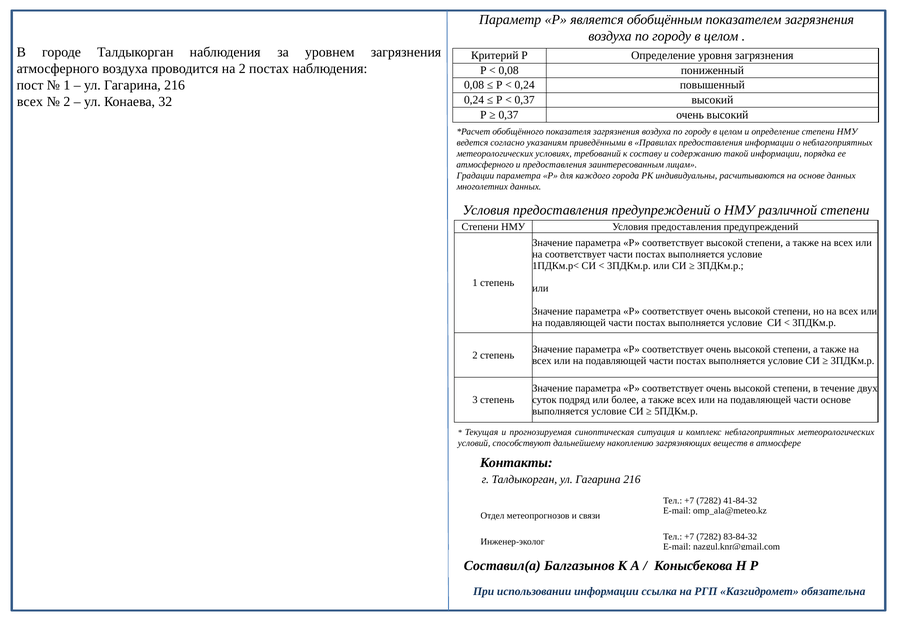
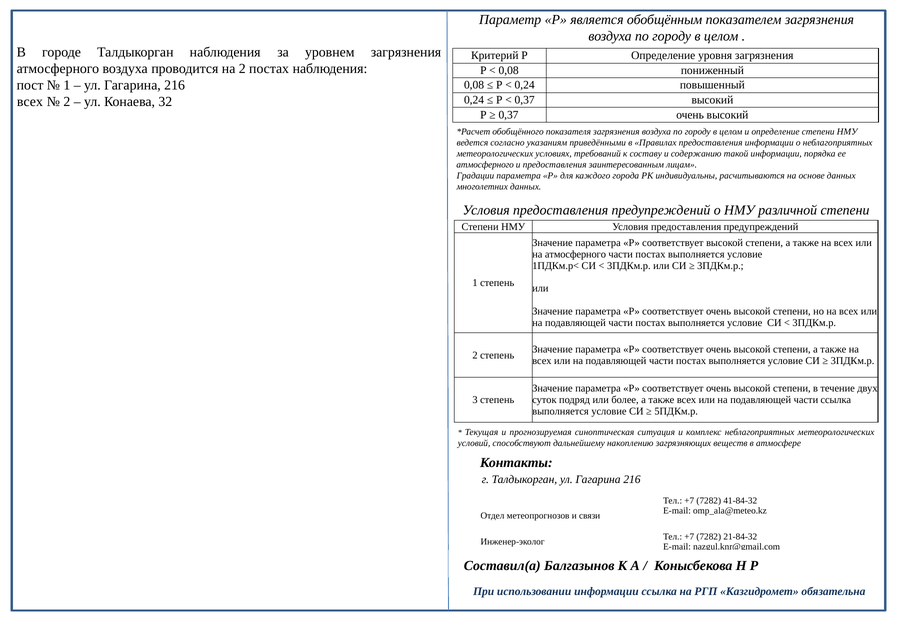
на соответствует: соответствует -> атмосферного
части основе: основе -> ссылка
83-84-32: 83-84-32 -> 21-84-32
